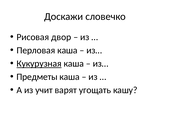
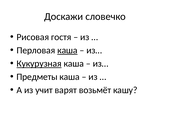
двор: двор -> гостя
каша at (67, 50) underline: none -> present
угощать: угощать -> возьмёт
